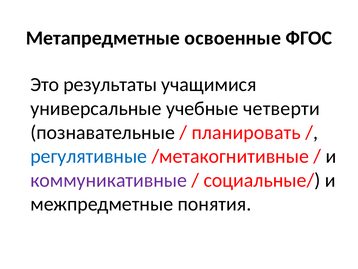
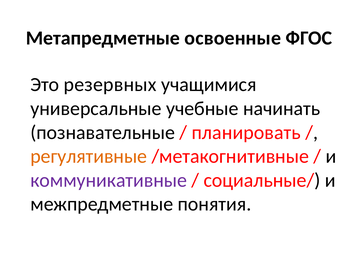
результаты: результаты -> резервных
четверти: четверти -> начинать
регулятивные colour: blue -> orange
